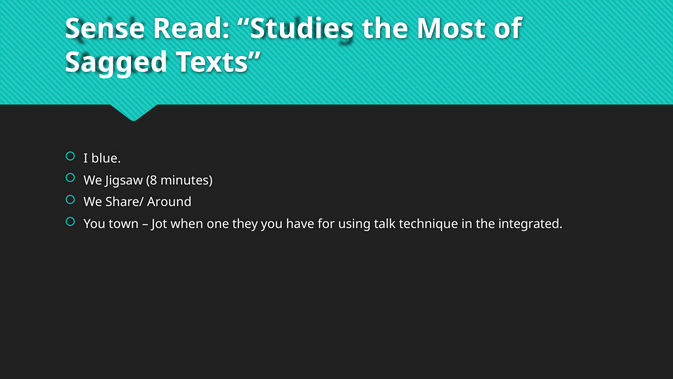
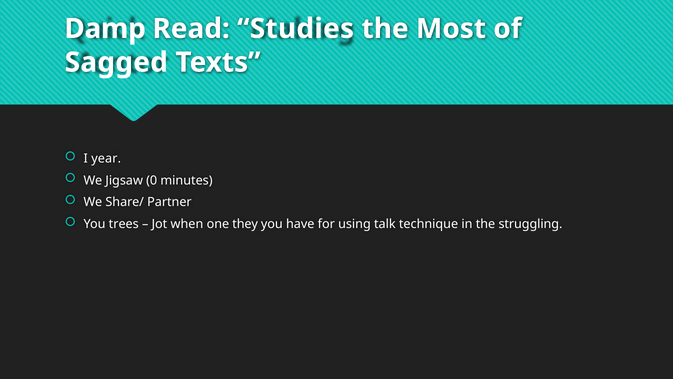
Sense: Sense -> Damp
blue: blue -> year
8: 8 -> 0
Around: Around -> Partner
town: town -> trees
integrated: integrated -> struggling
